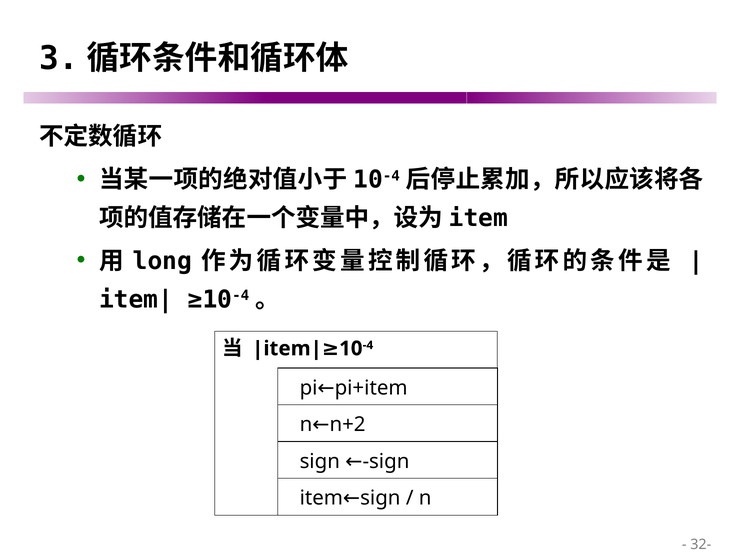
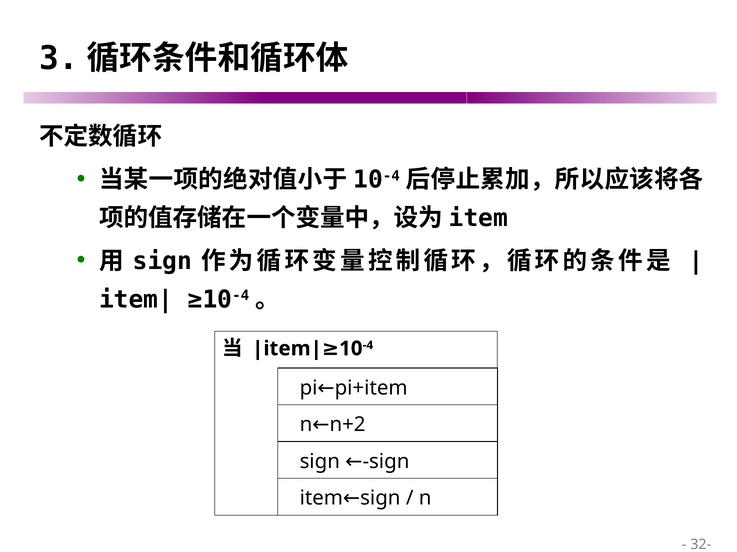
long at (162, 262): long -> sign
